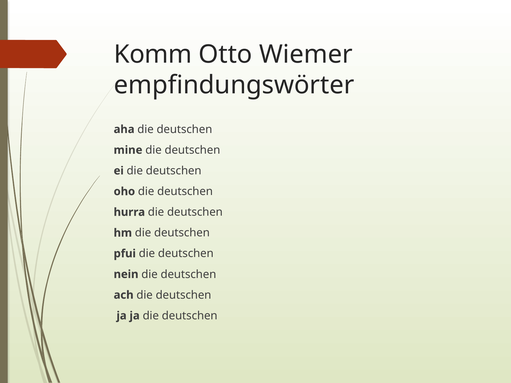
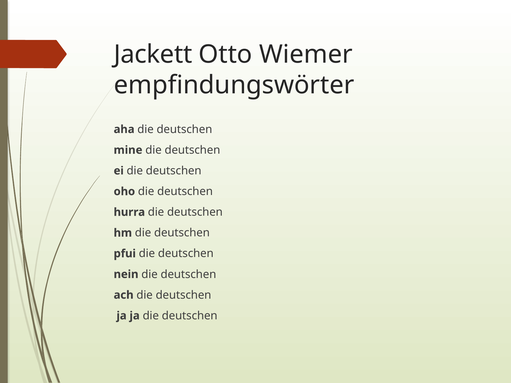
Komm: Komm -> Jackett
